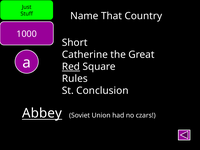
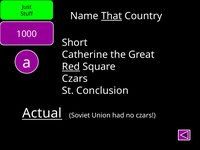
That underline: none -> present
Rules at (75, 79): Rules -> Czars
Abbey: Abbey -> Actual
